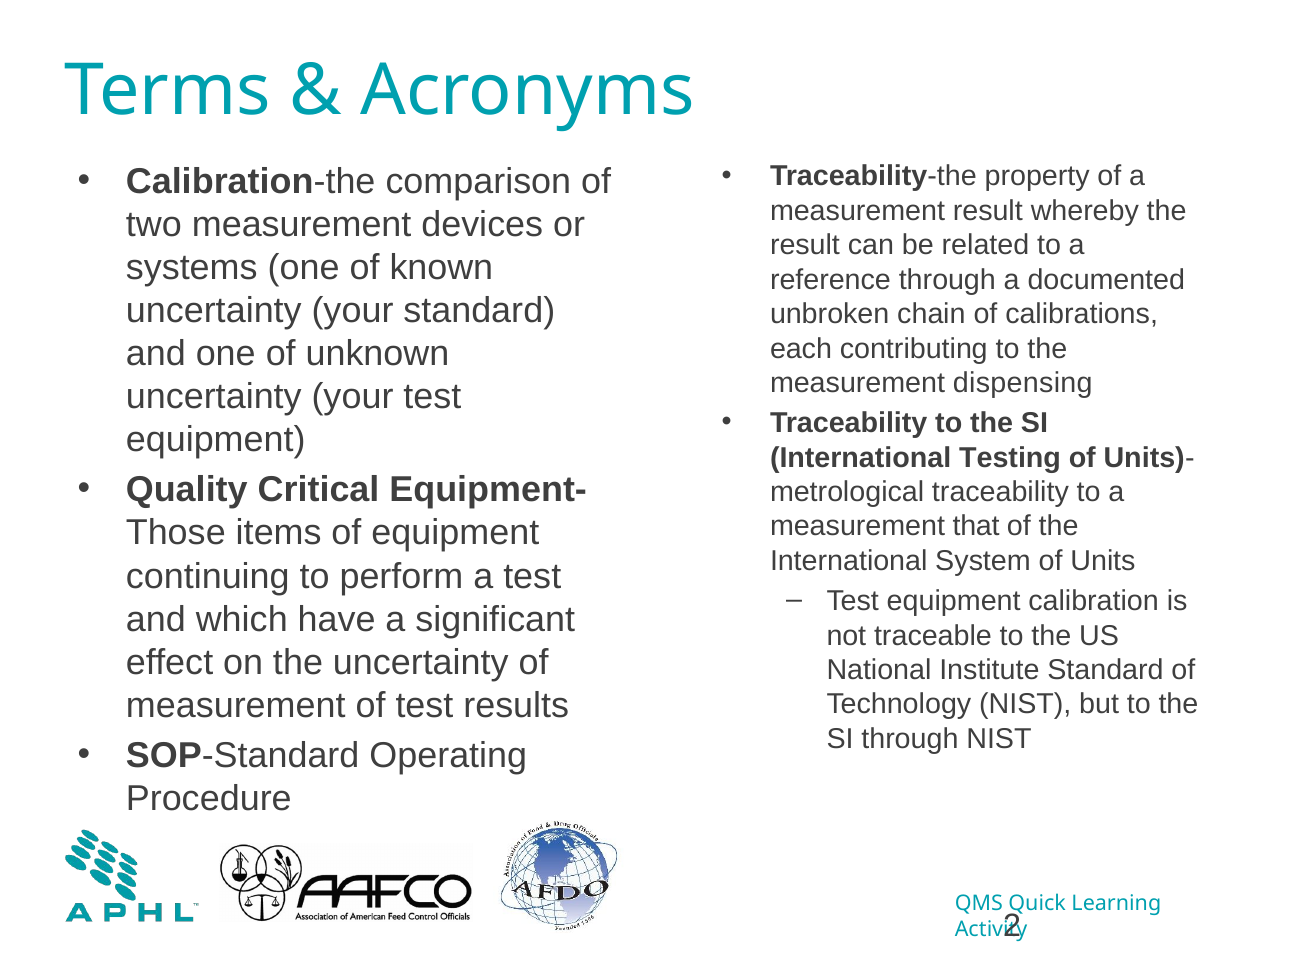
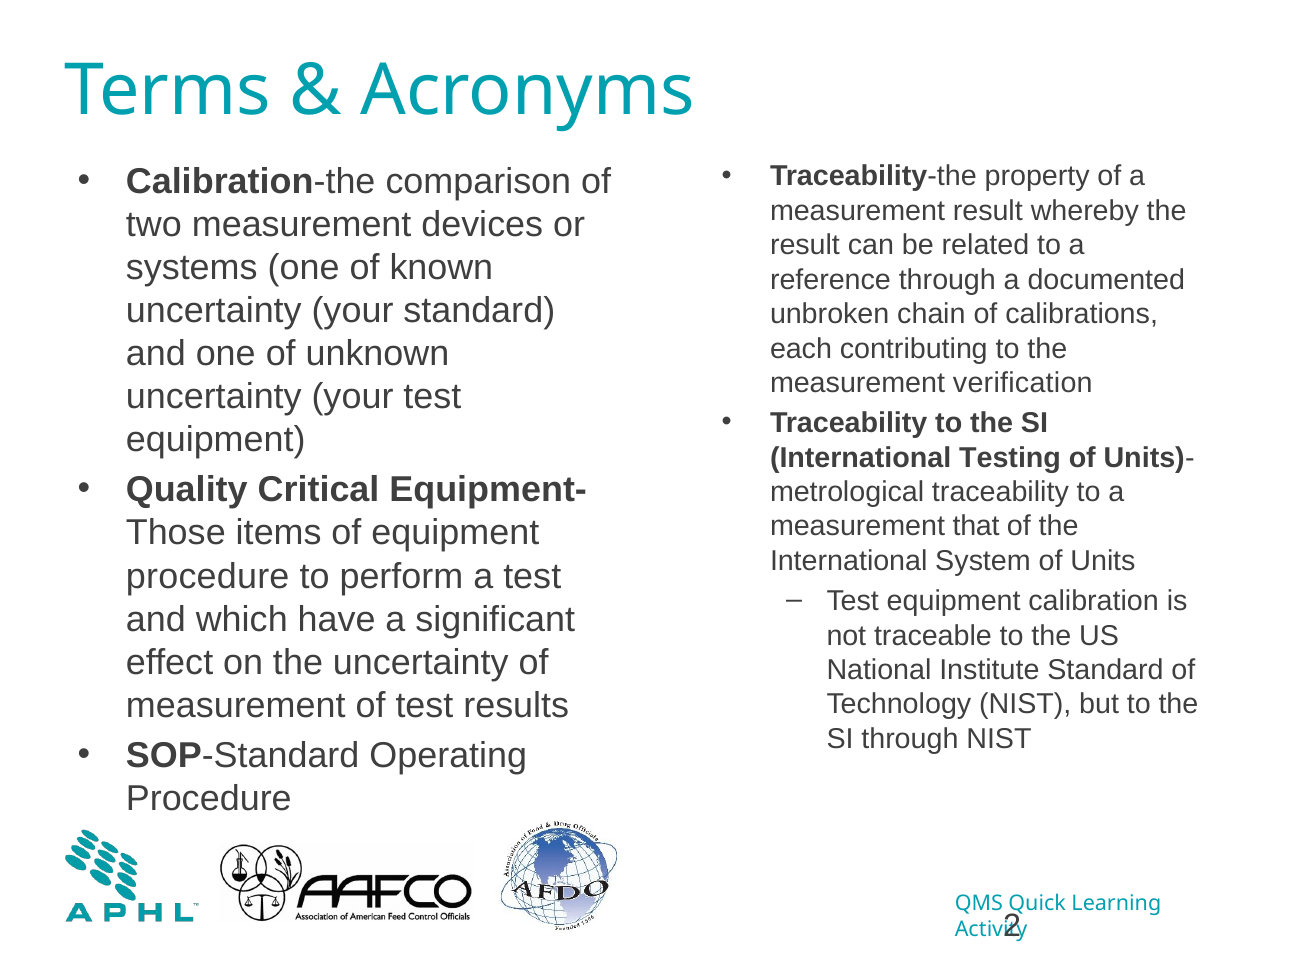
dispensing: dispensing -> verification
continuing at (208, 576): continuing -> procedure
